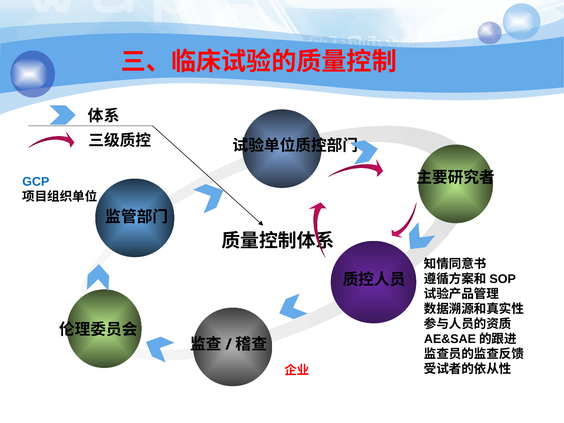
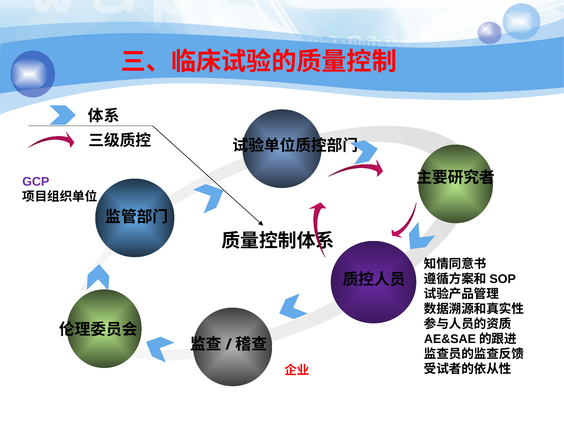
GCP colour: blue -> purple
